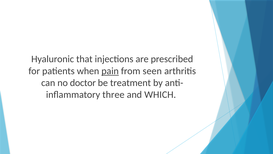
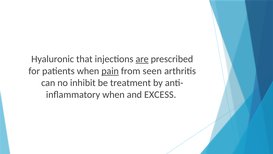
are underline: none -> present
doctor: doctor -> inhibit
three at (113, 94): three -> when
WHICH: WHICH -> EXCESS
